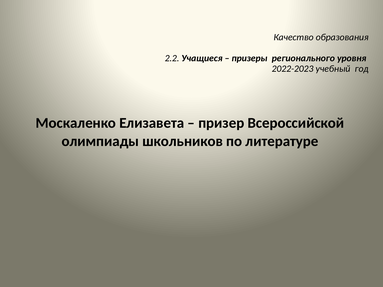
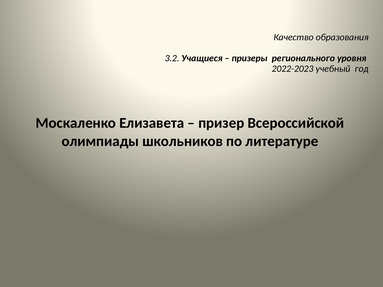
2.2: 2.2 -> 3.2
